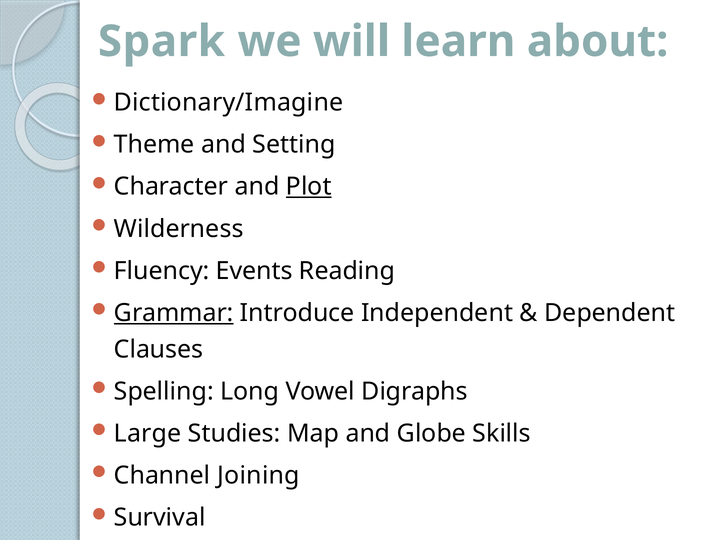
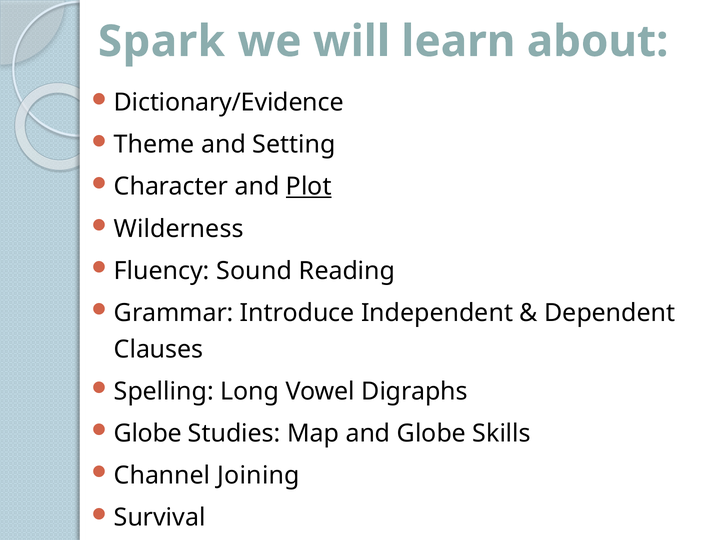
Dictionary/Imagine: Dictionary/Imagine -> Dictionary/Evidence
Events: Events -> Sound
Grammar underline: present -> none
Large at (148, 434): Large -> Globe
